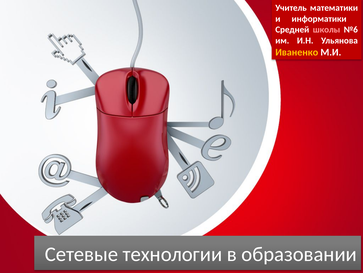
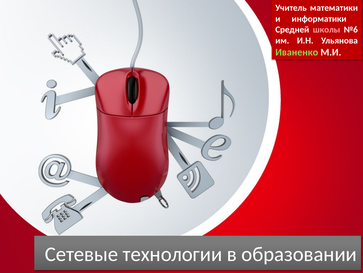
Иваненко colour: yellow -> light green
